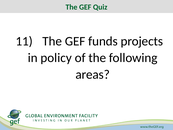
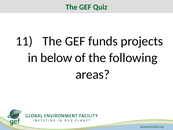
policy: policy -> below
